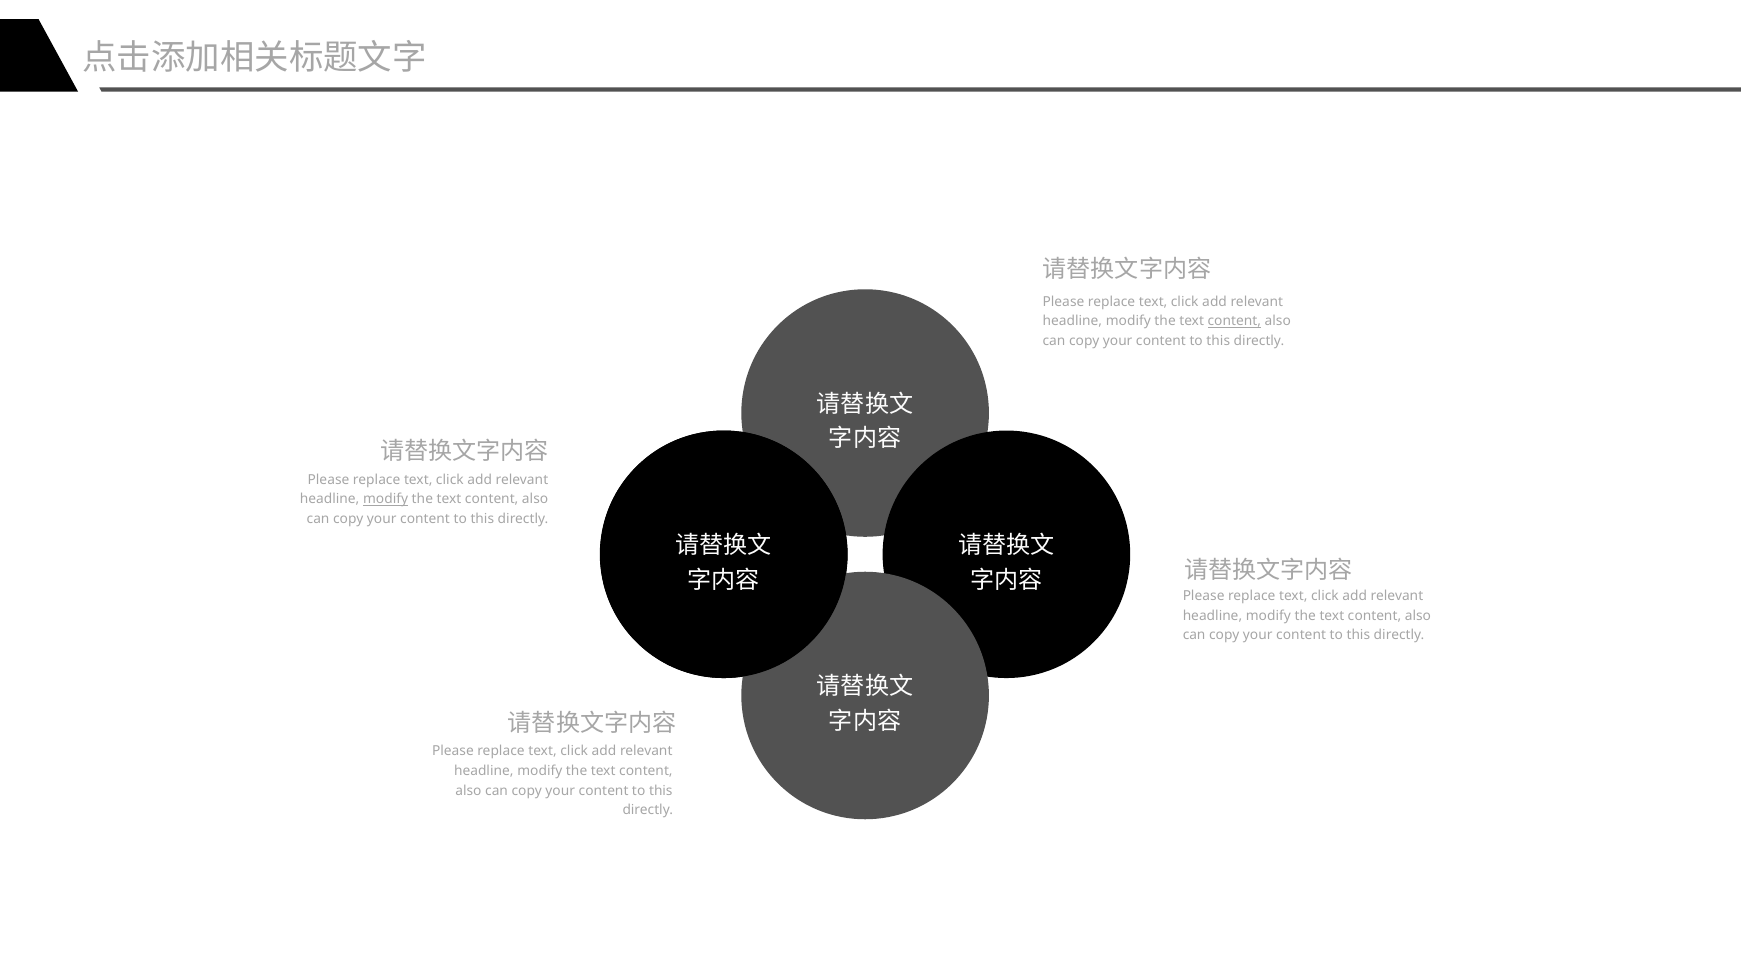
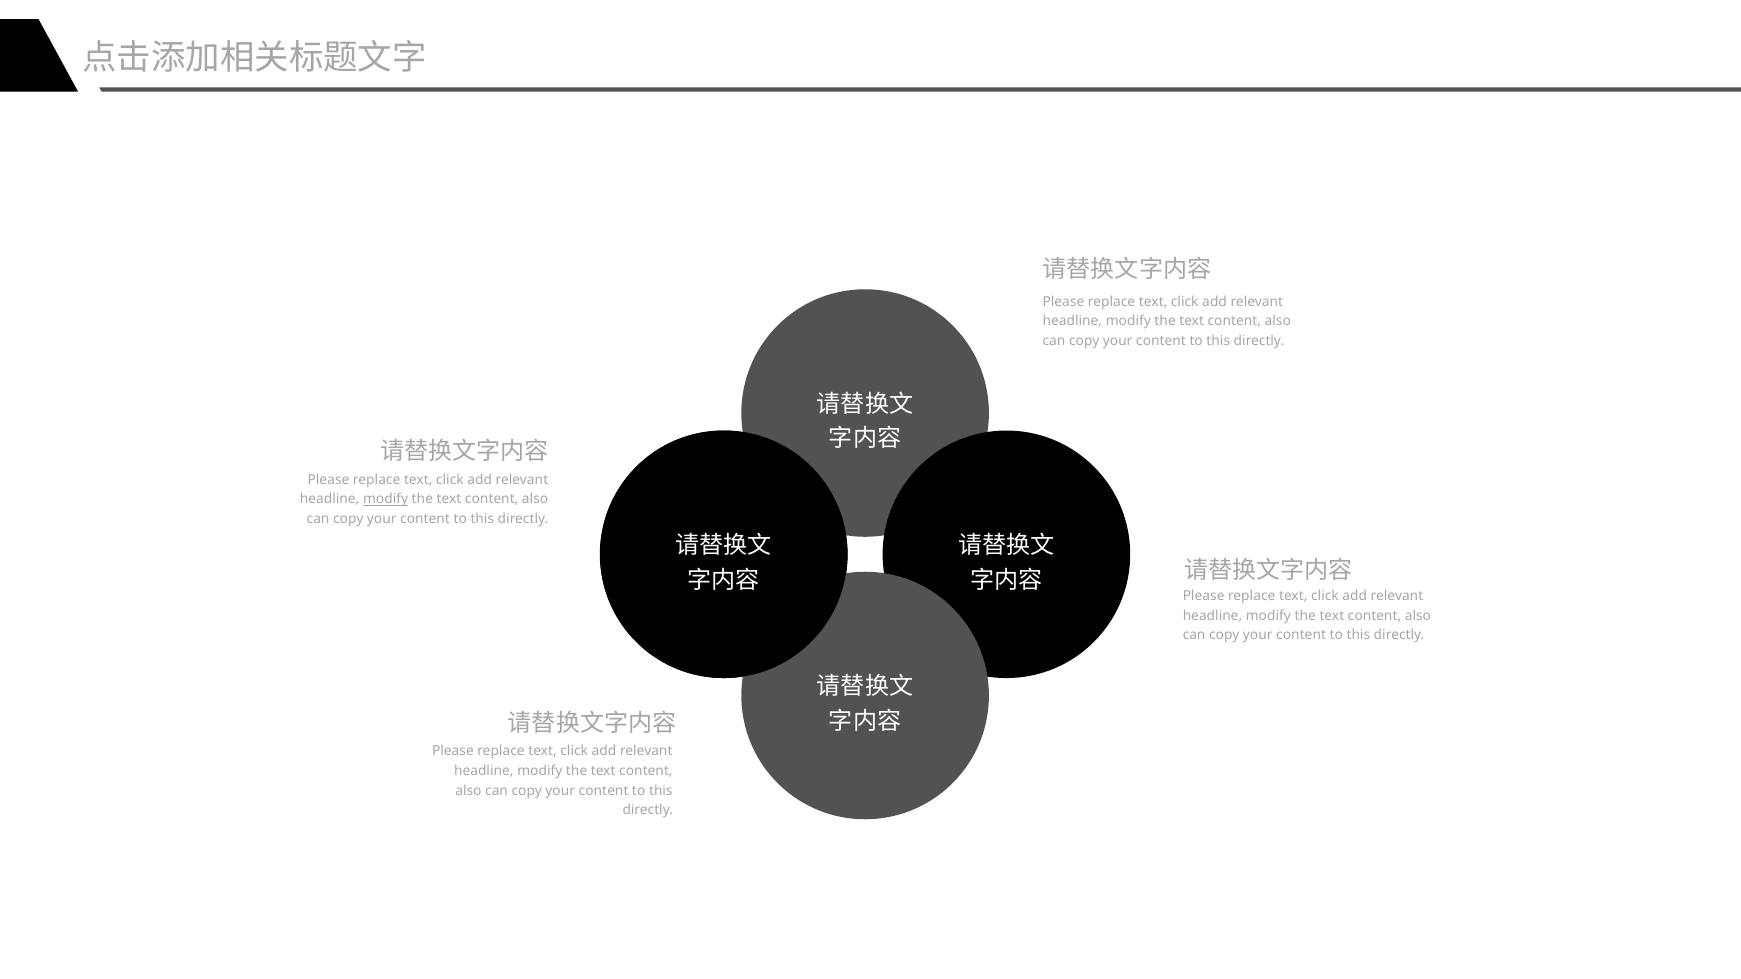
content at (1234, 322) underline: present -> none
